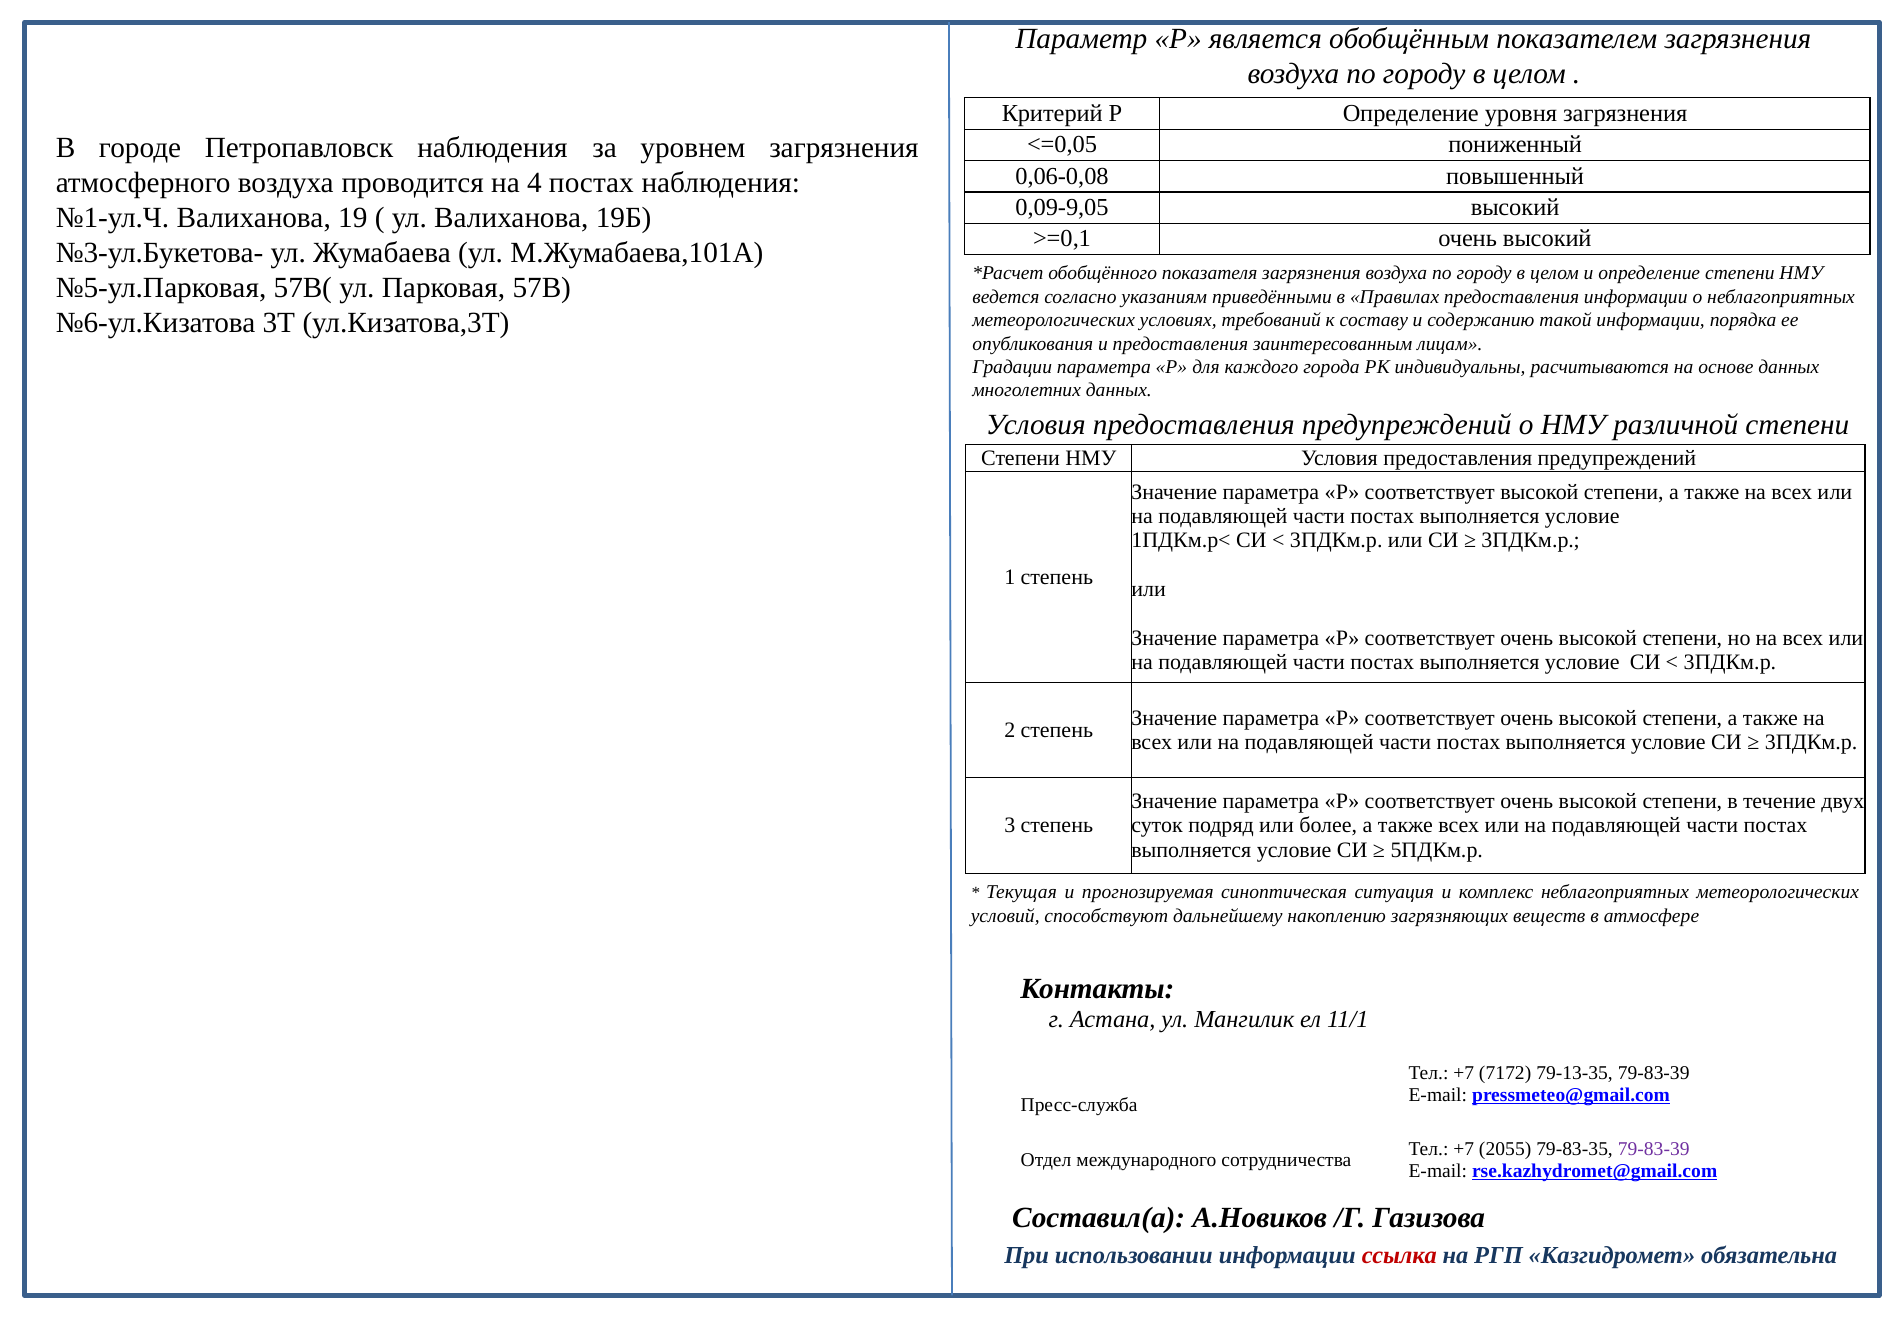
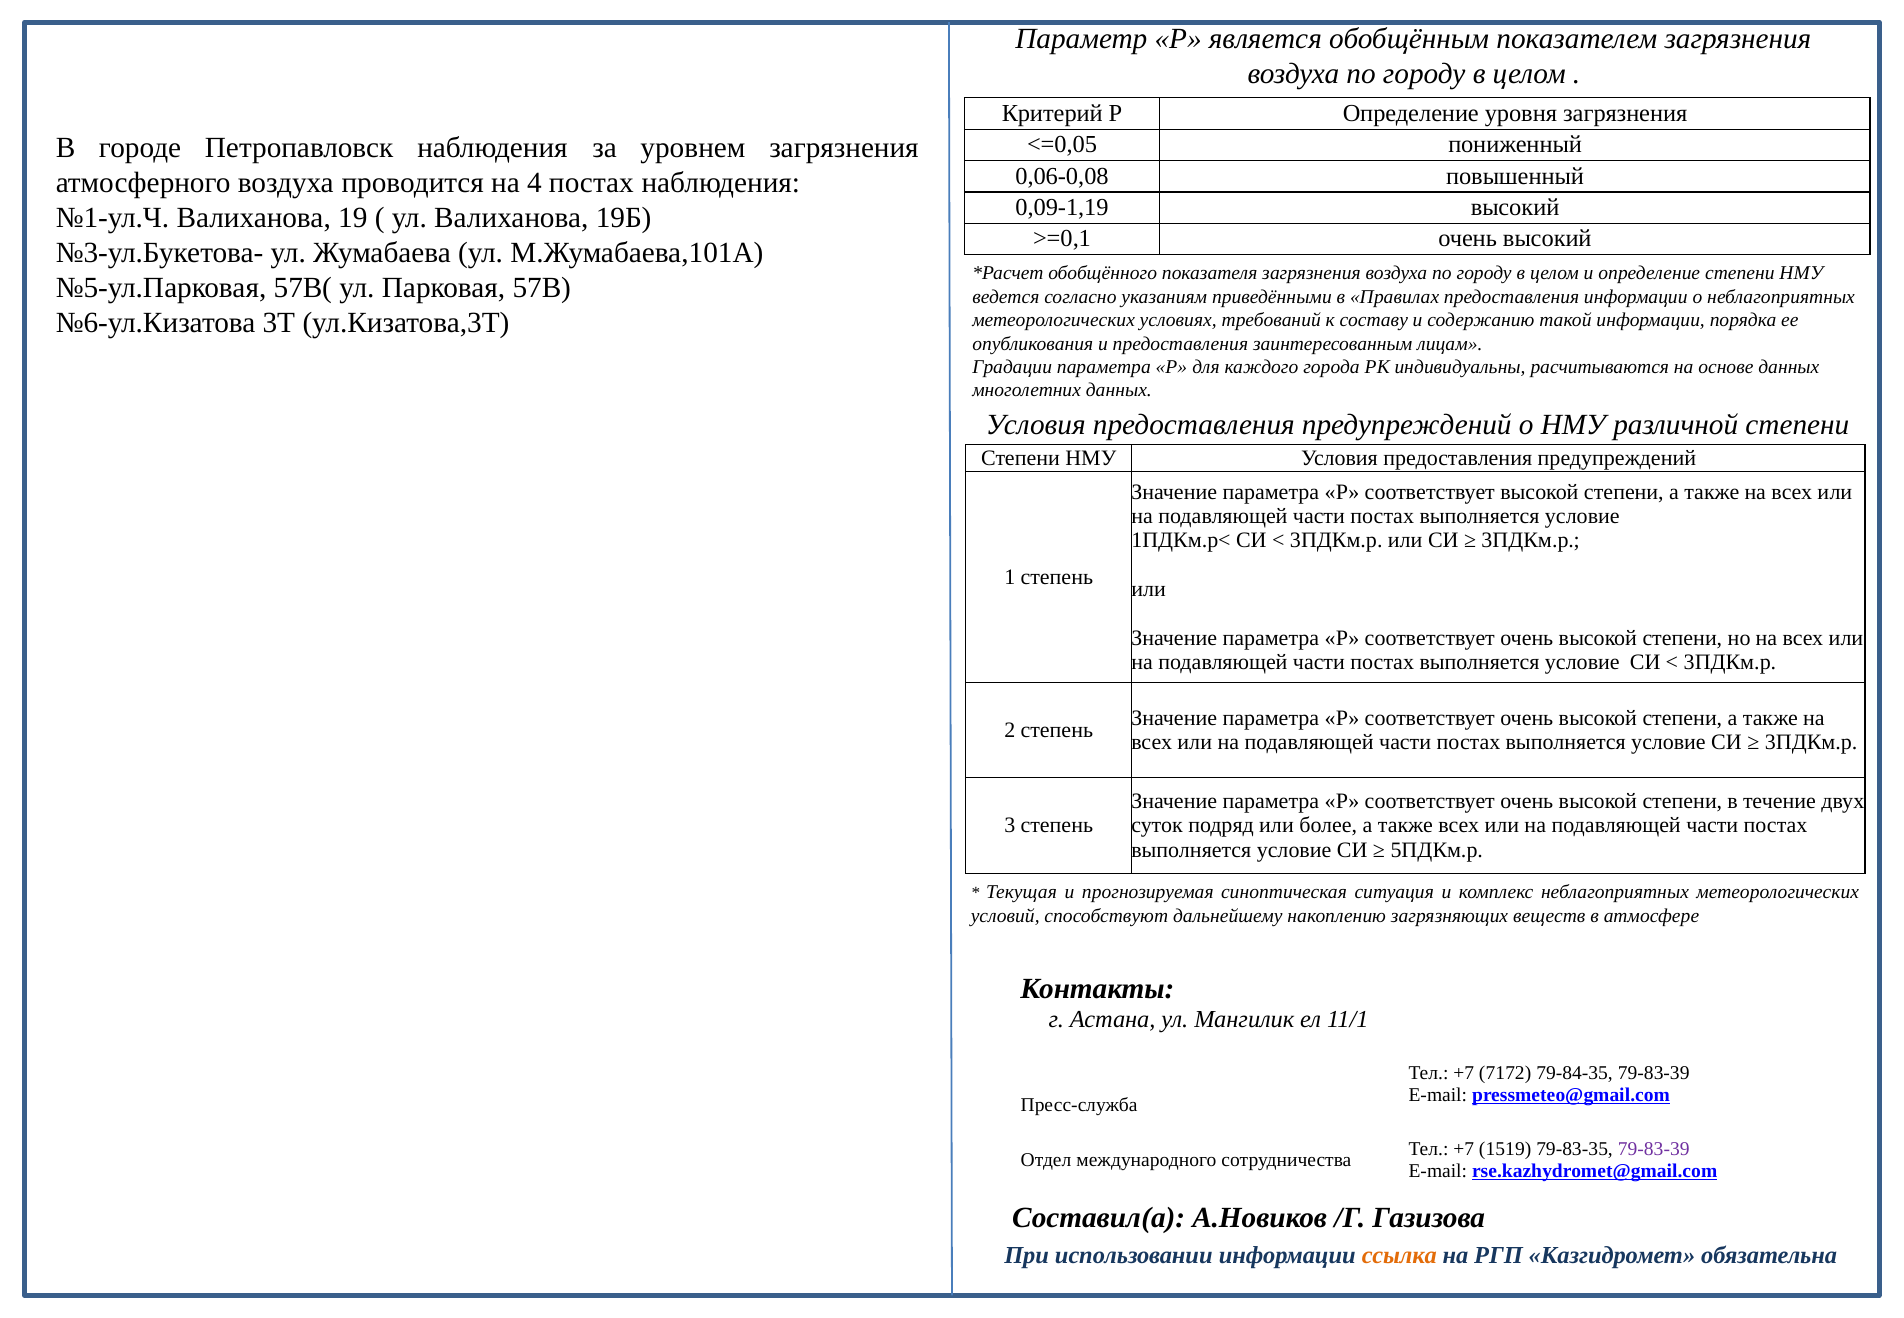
0,09-9,05: 0,09-9,05 -> 0,09-1,19
79-13-35: 79-13-35 -> 79-84-35
2055: 2055 -> 1519
ссылка colour: red -> orange
